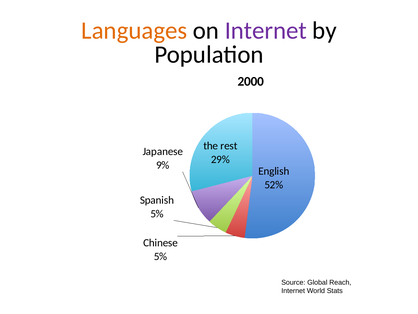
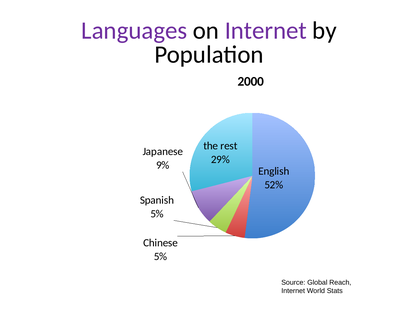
Languages colour: orange -> purple
